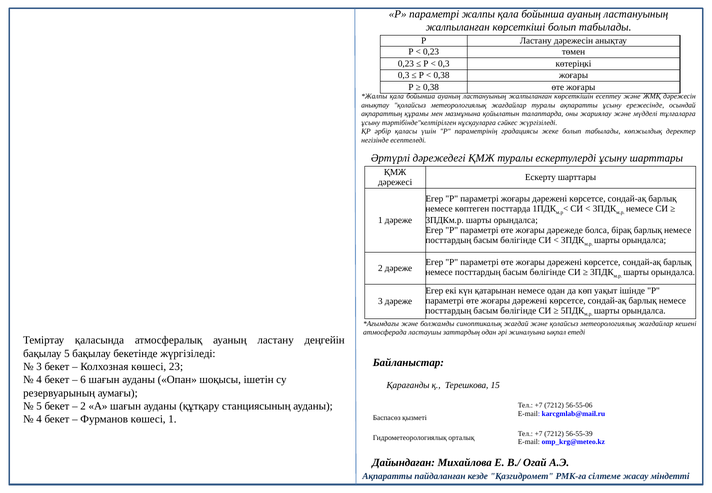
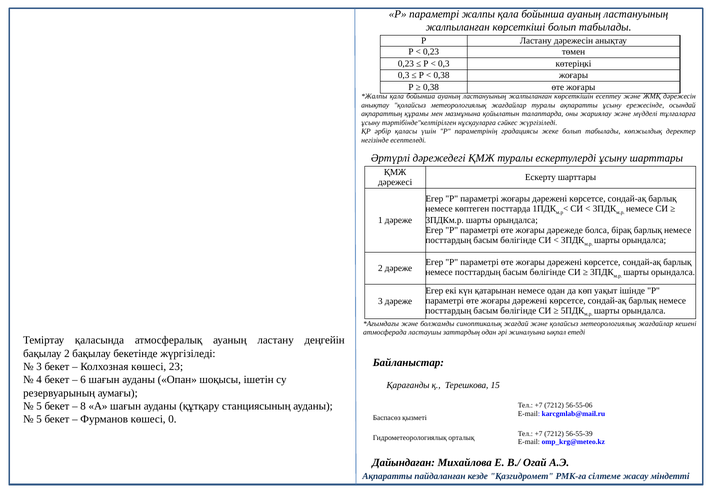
бақылау 5: 5 -> 2
2 at (83, 406): 2 -> 8
4 at (39, 419): 4 -> 5
көшесі 1: 1 -> 0
